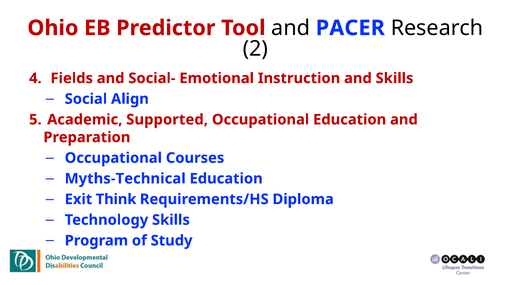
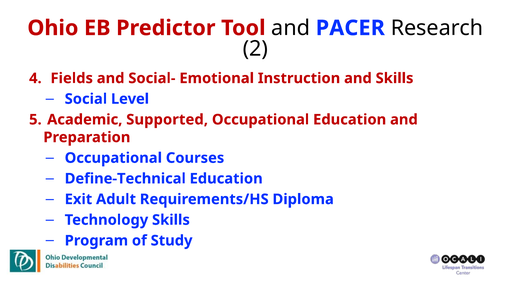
Align: Align -> Level
Myths-Technical: Myths-Technical -> Define-Technical
Think: Think -> Adult
